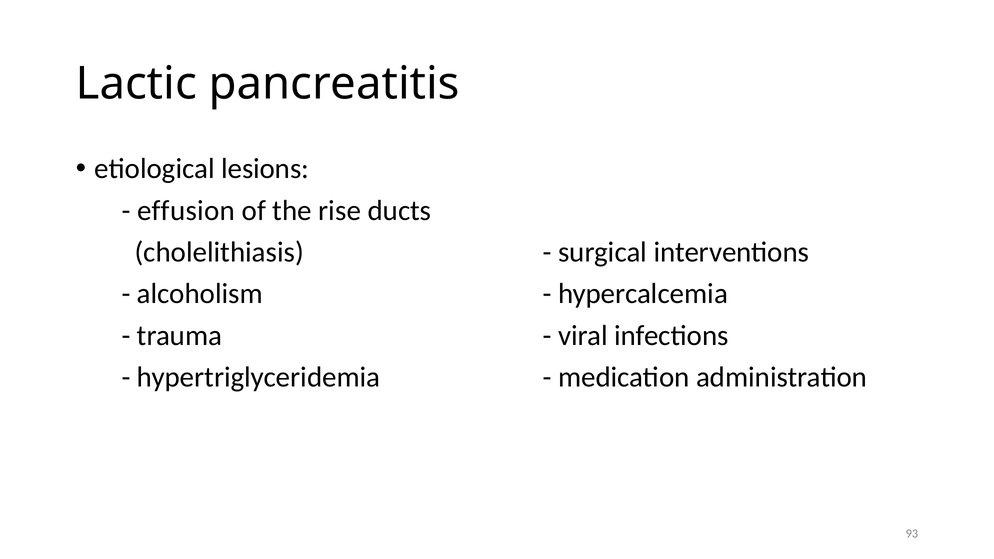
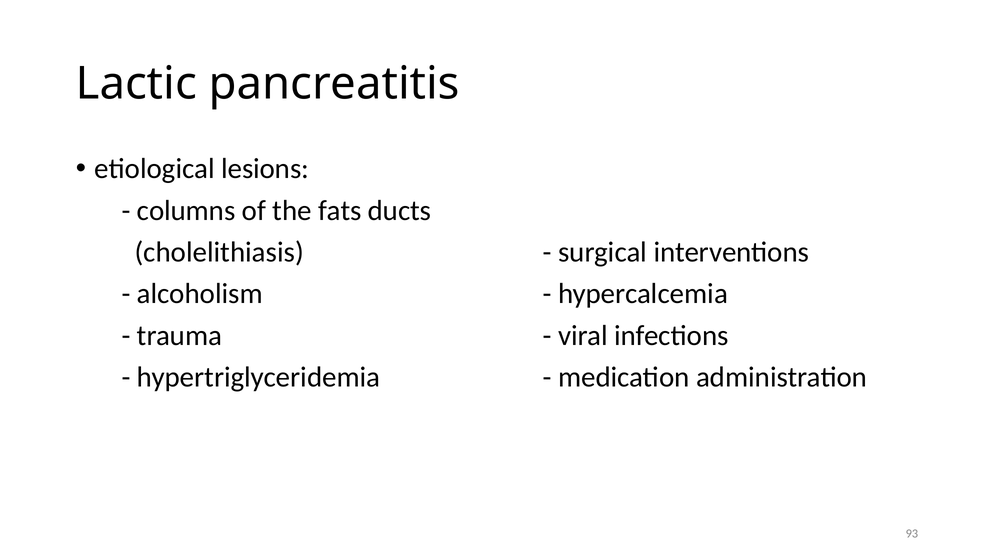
effusion: effusion -> columns
rise: rise -> fats
